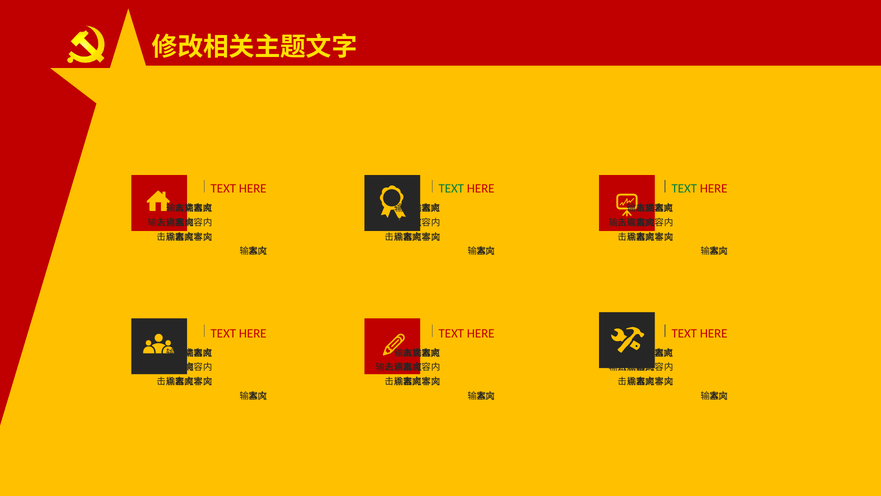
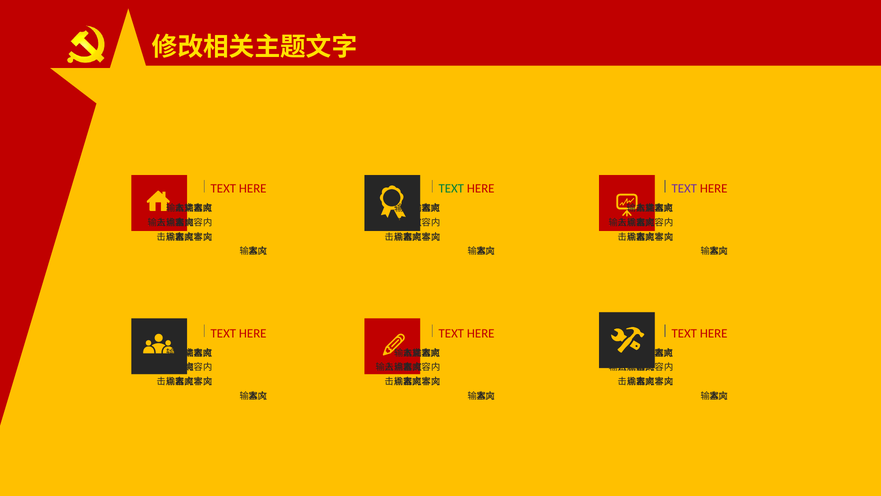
TEXT at (684, 188) colour: green -> purple
